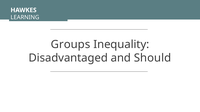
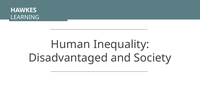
Groups: Groups -> Human
Should: Should -> Society
